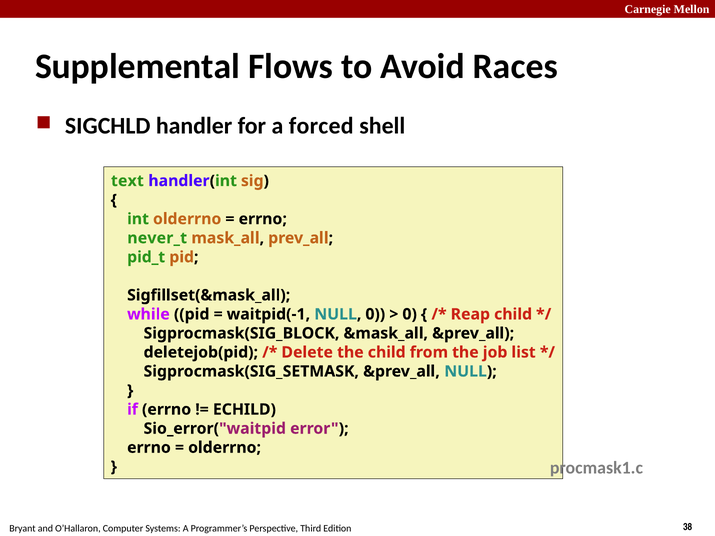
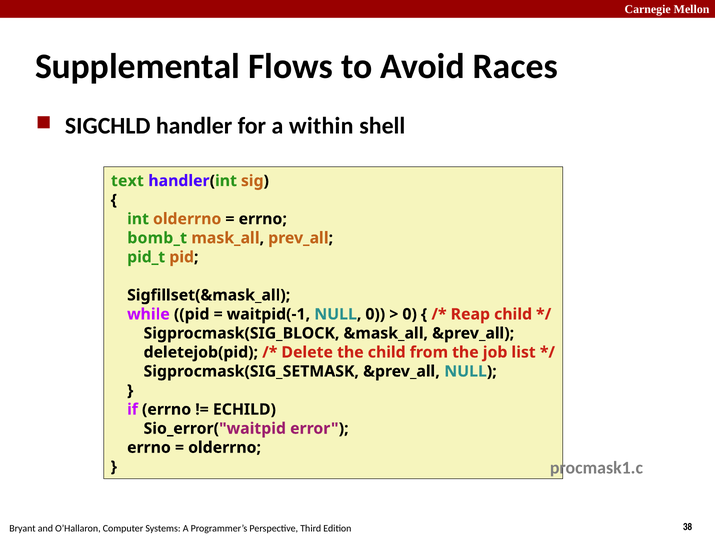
forced: forced -> within
never_t: never_t -> bomb_t
